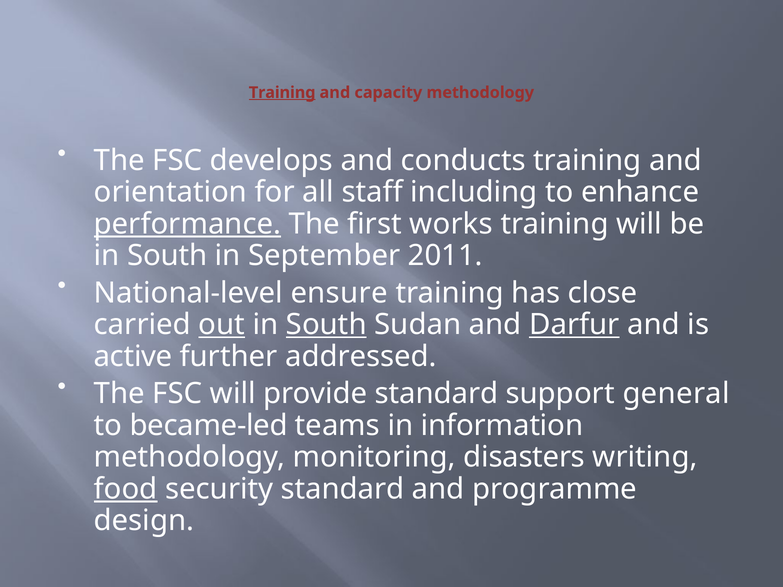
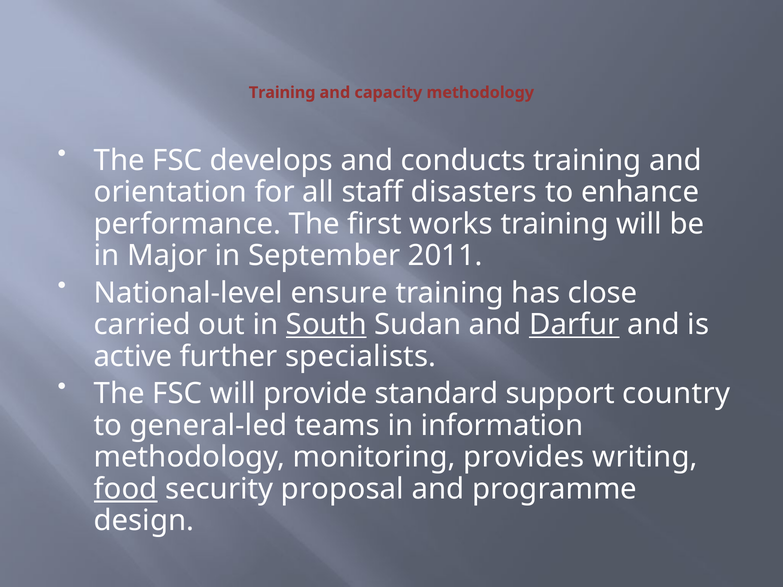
Training at (282, 93) underline: present -> none
including: including -> disasters
performance underline: present -> none
South at (167, 256): South -> Major
out underline: present -> none
addressed: addressed -> specialists
general: general -> country
became-led: became-led -> general-led
disasters: disasters -> provides
security standard: standard -> proposal
